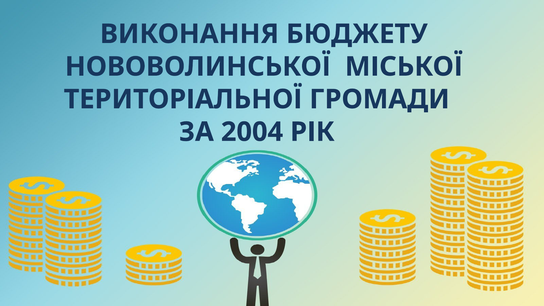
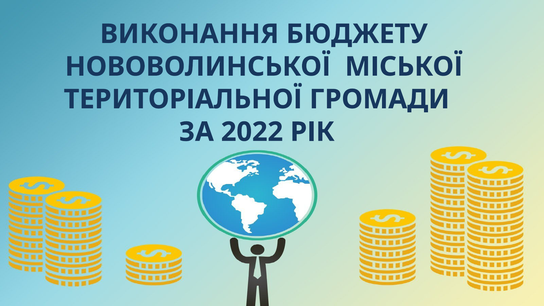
2004: 2004 -> 2022
